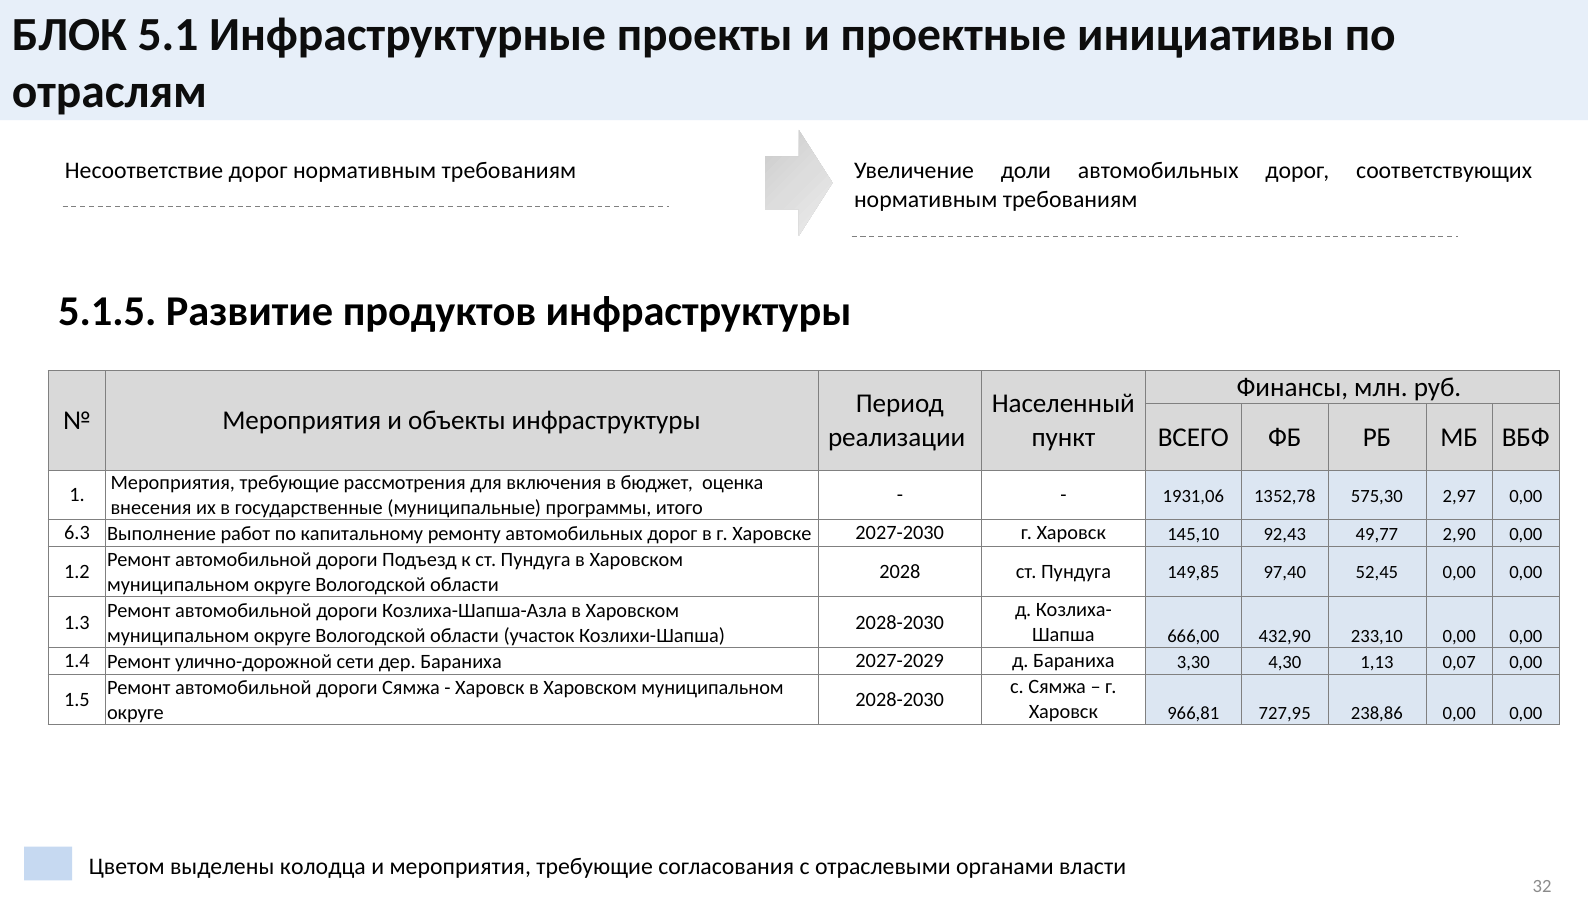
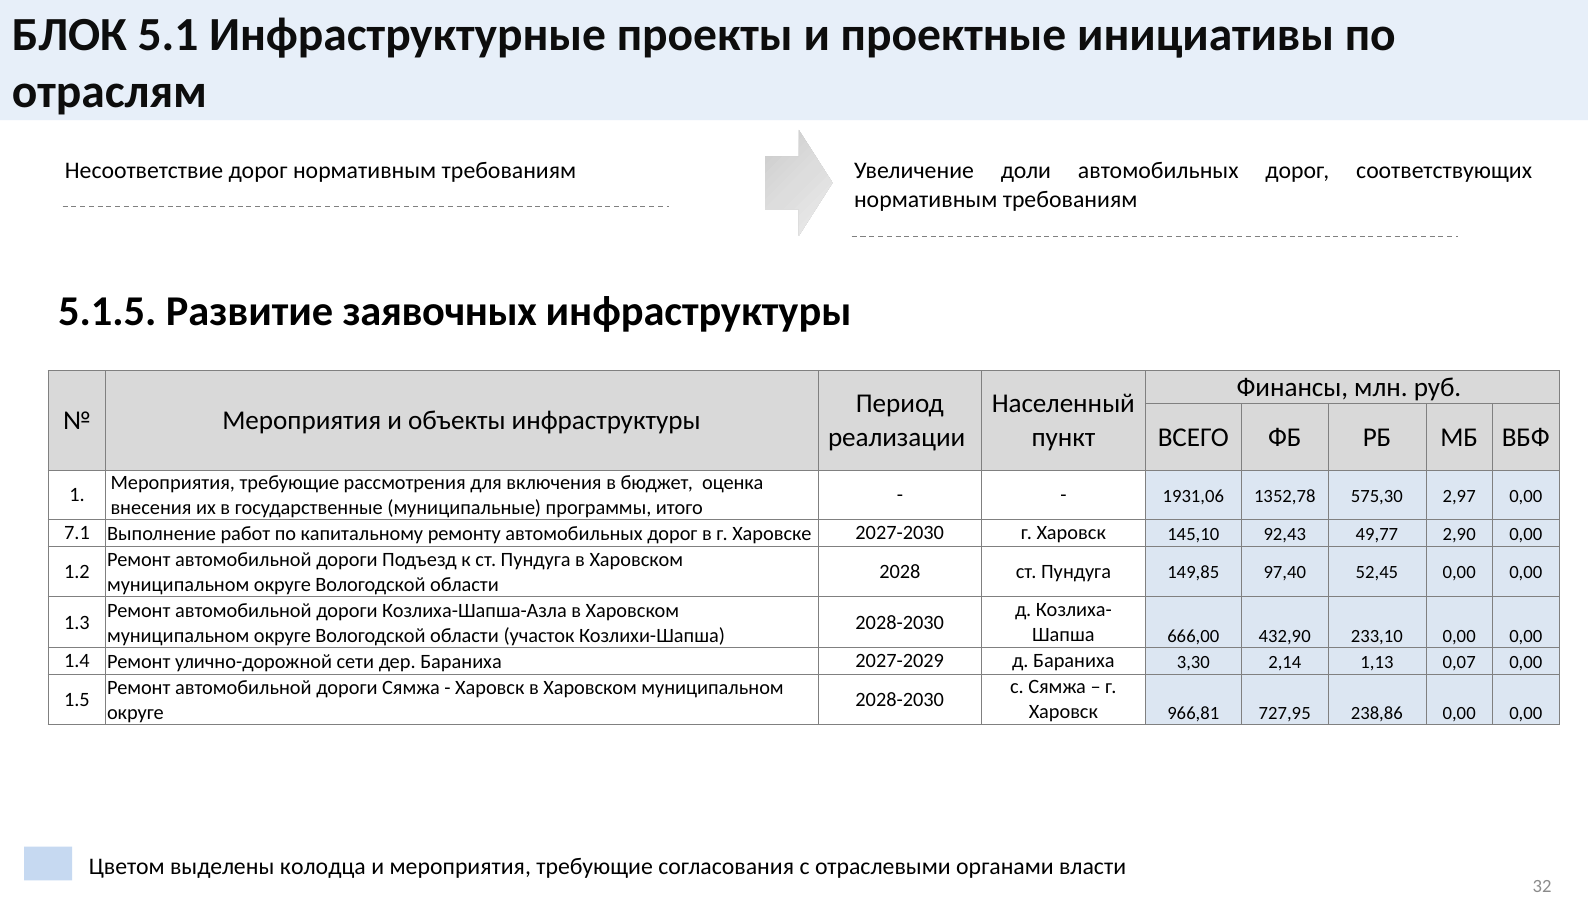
продуктов: продуктов -> заявочных
6.3: 6.3 -> 7.1
4,30: 4,30 -> 2,14
